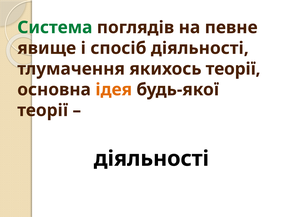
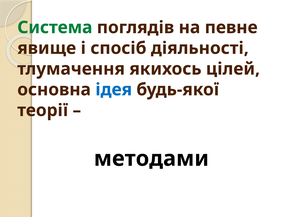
якихось теорії: теорії -> цілей
ідея colour: orange -> blue
діяльності at (151, 158): діяльності -> методами
